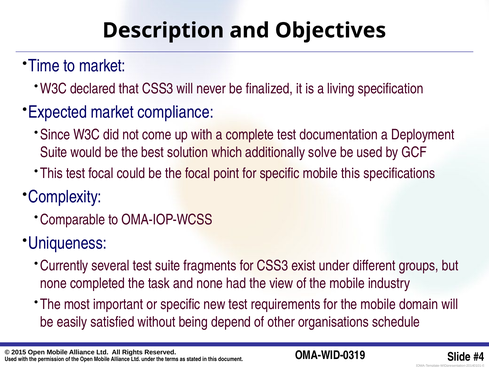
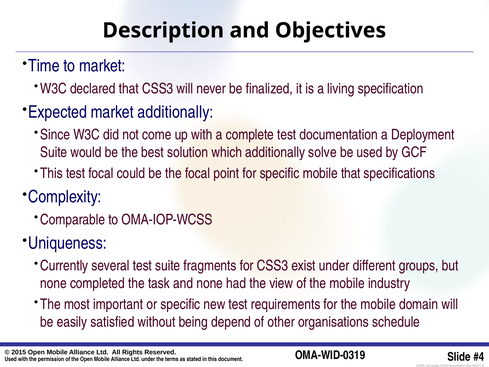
market compliance: compliance -> additionally
mobile this: this -> that
